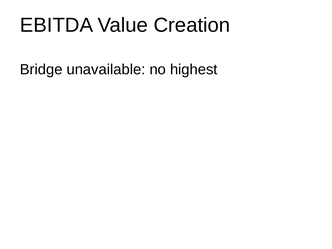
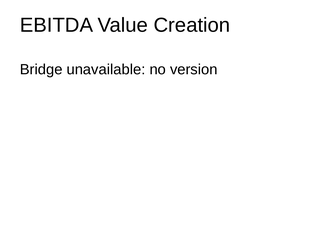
highest: highest -> version
